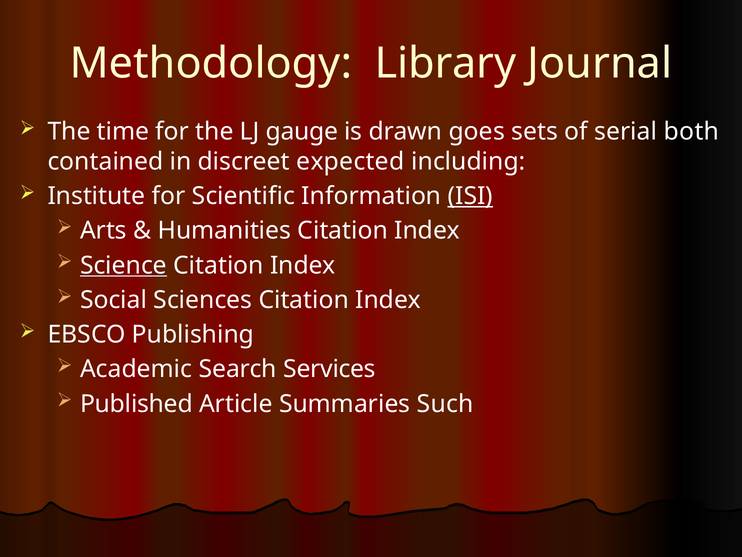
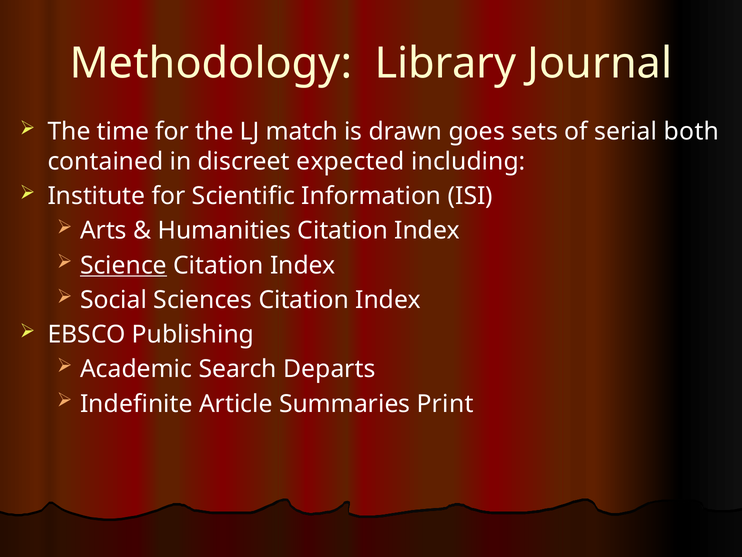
gauge: gauge -> match
ISI underline: present -> none
Services: Services -> Departs
Published: Published -> Indefinite
Such: Such -> Print
